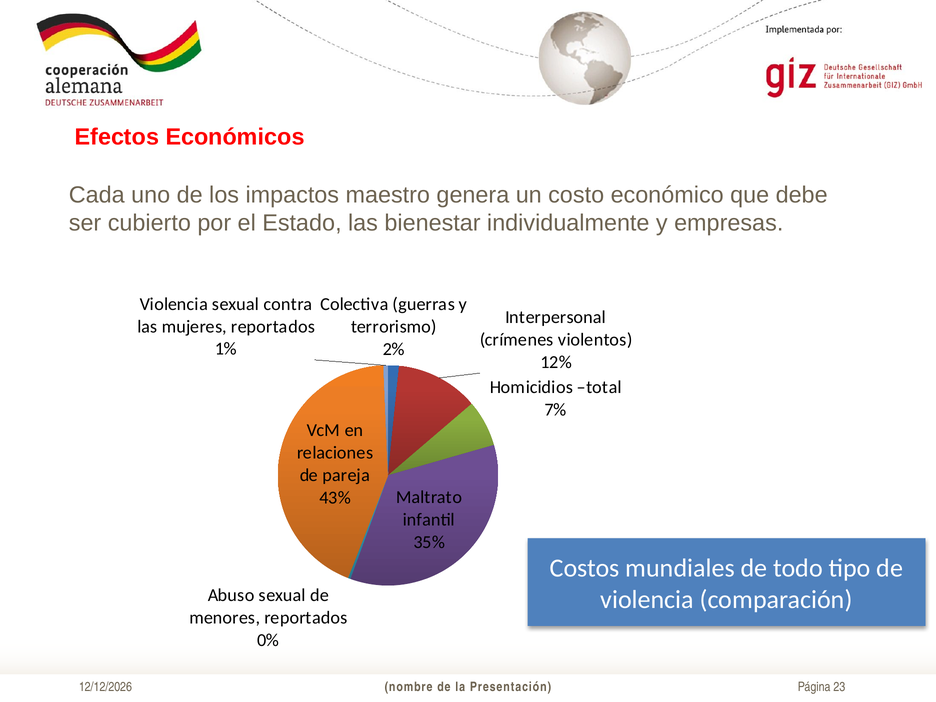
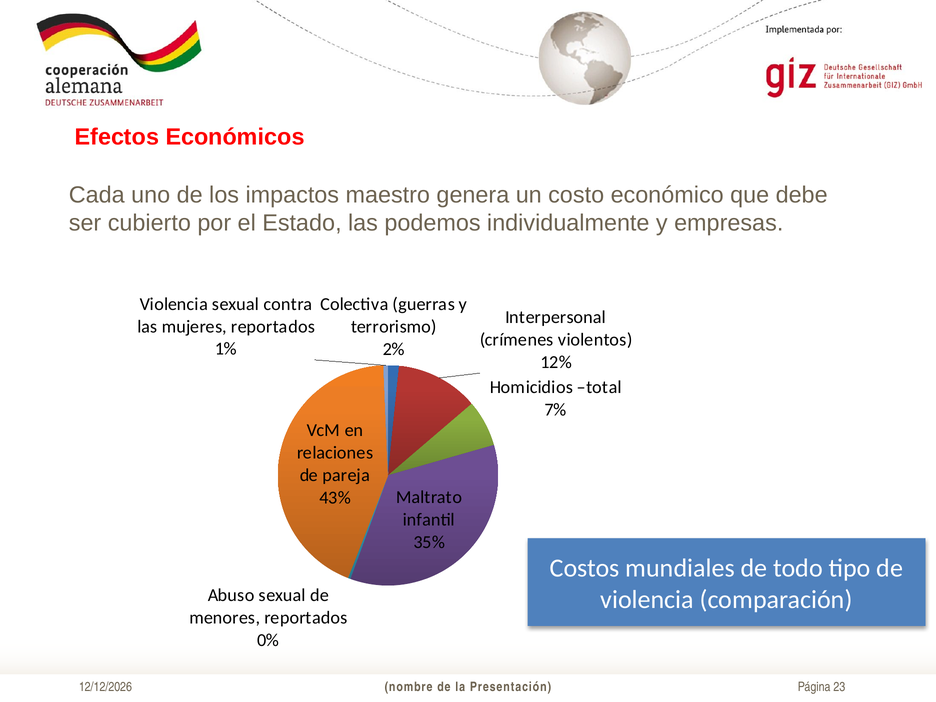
bienestar: bienestar -> podemos
